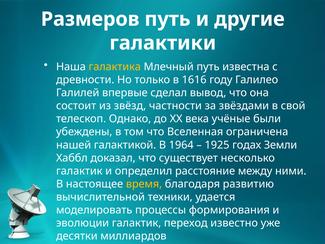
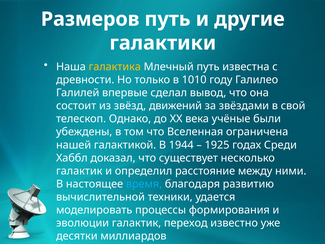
1616: 1616 -> 1010
частности: частности -> движений
1964: 1964 -> 1944
Земли: Земли -> Среди
время colour: yellow -> light blue
